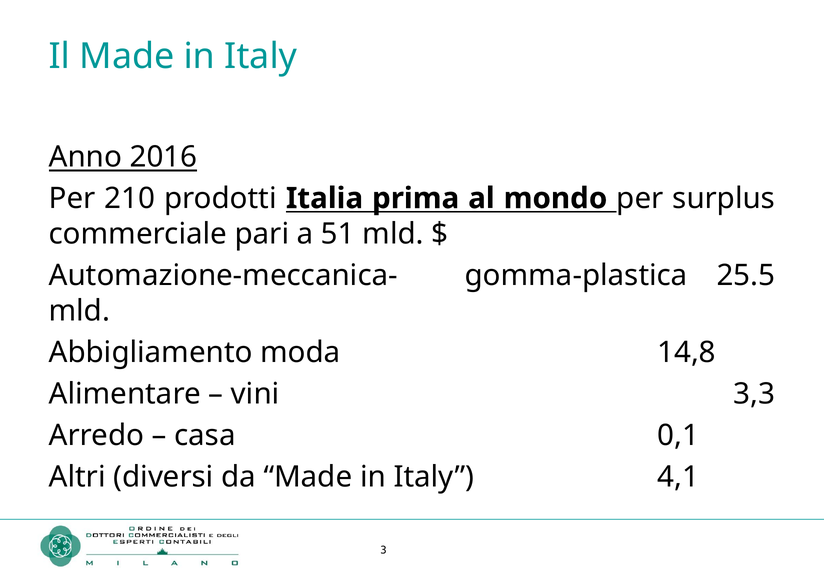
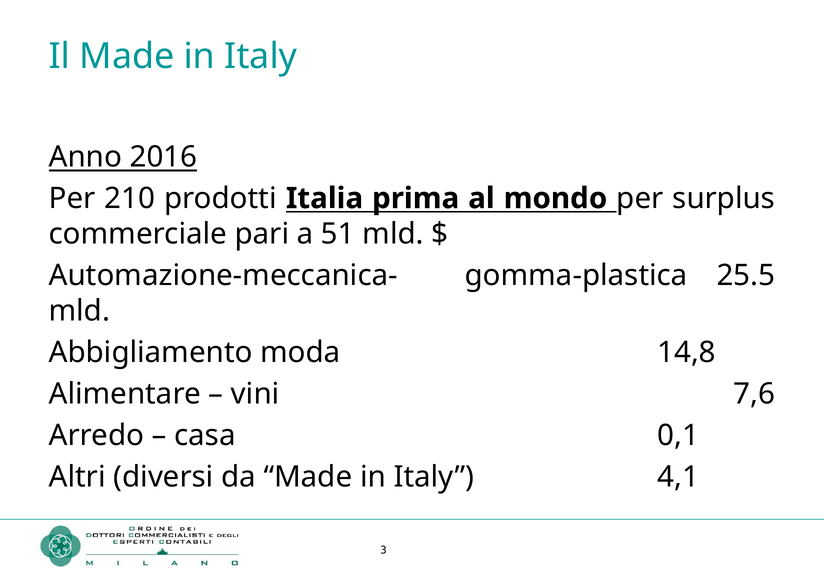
3,3: 3,3 -> 7,6
